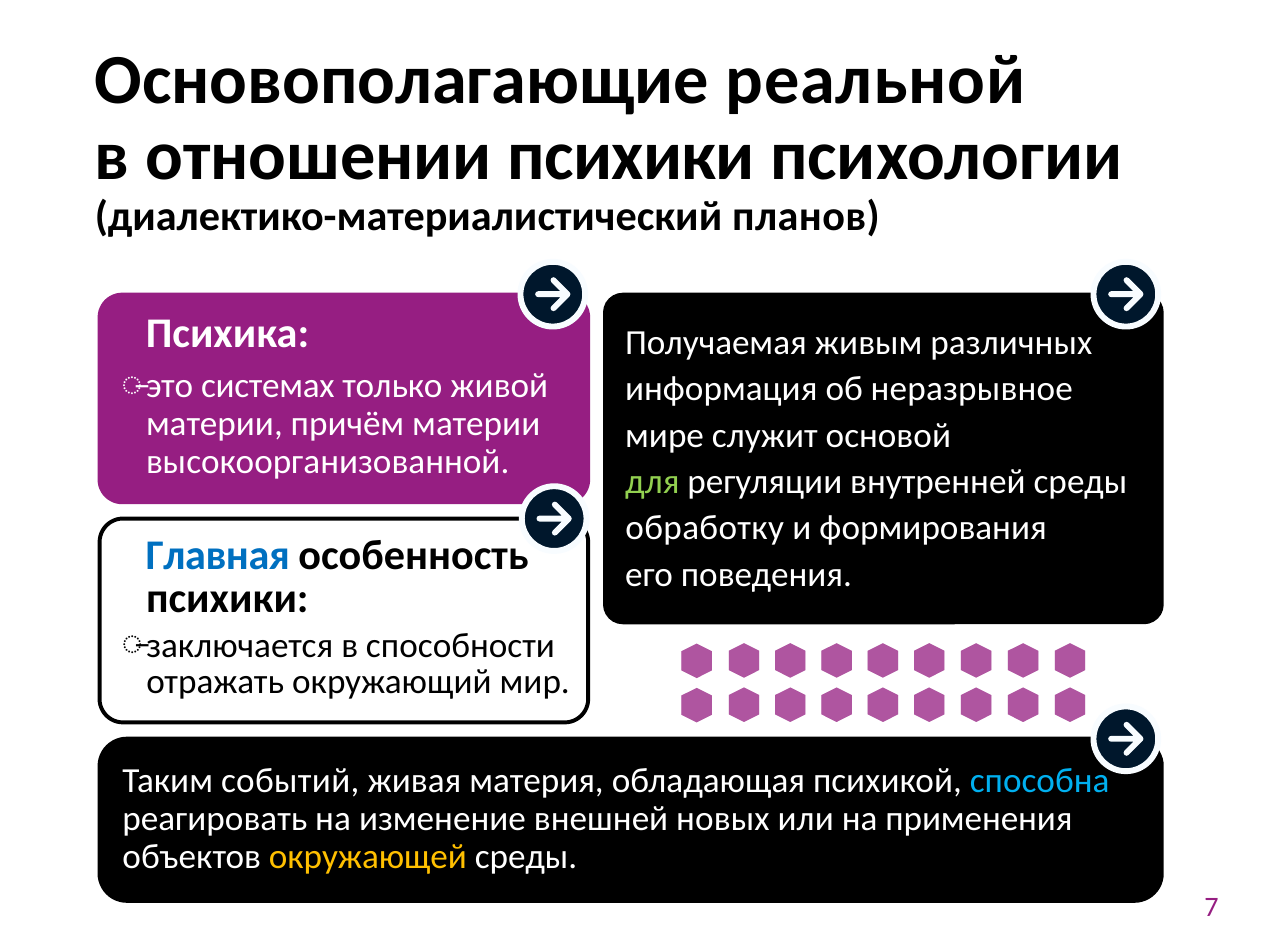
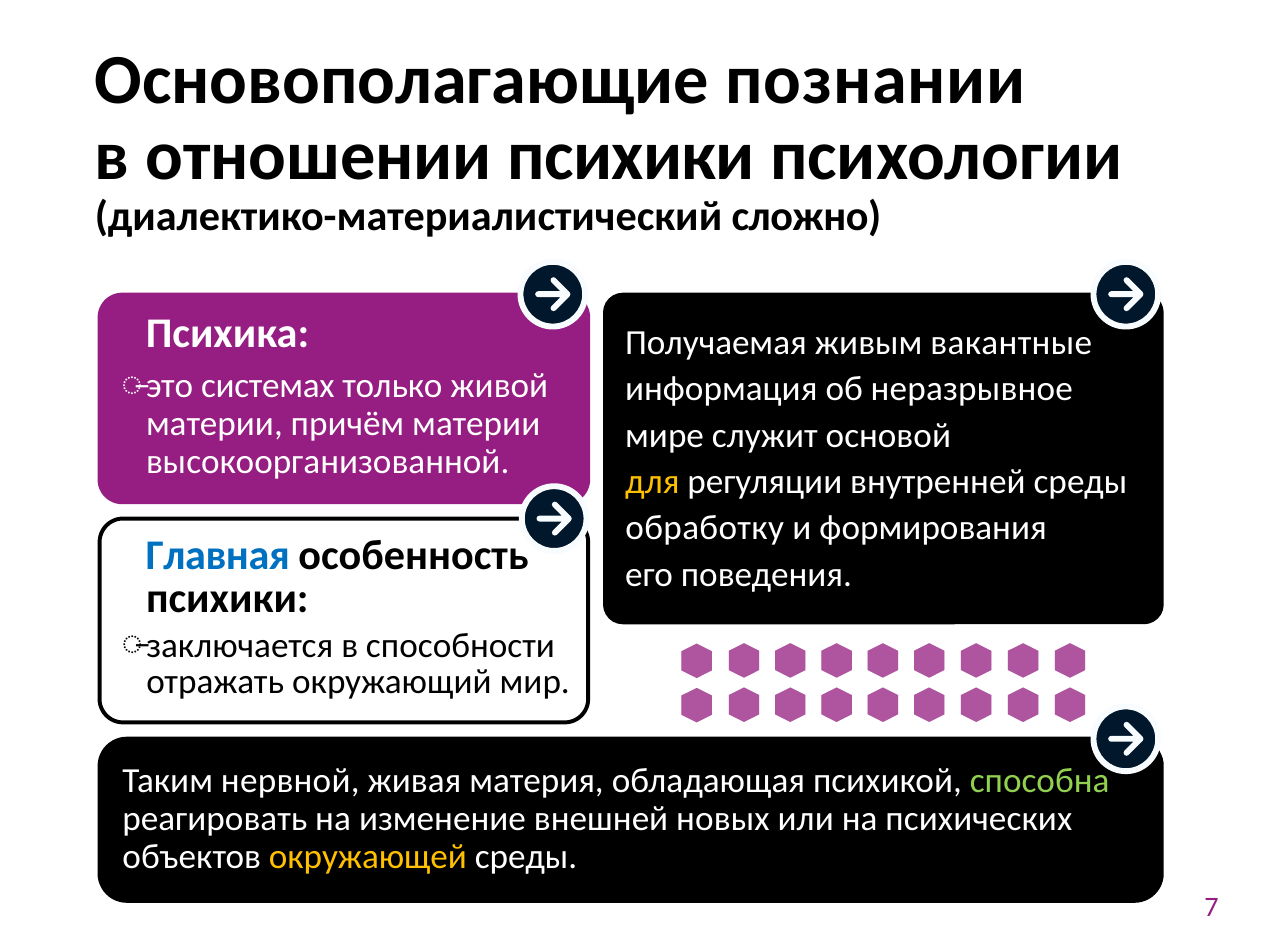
реальной: реальной -> познании
планов: планов -> сложно
различных: различных -> вакантные
для colour: light green -> yellow
событий: событий -> нервной
способна colour: light blue -> light green
применения: применения -> психических
